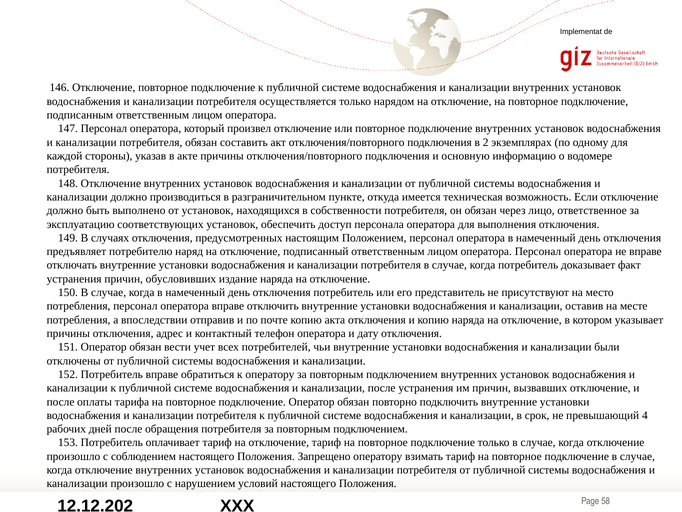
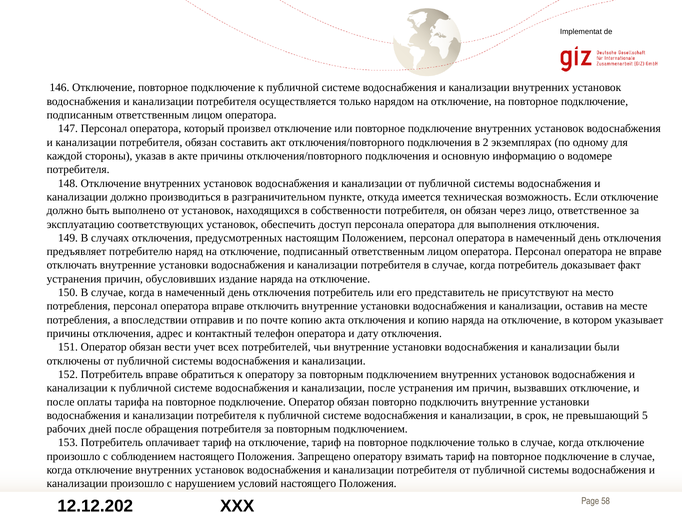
4: 4 -> 5
